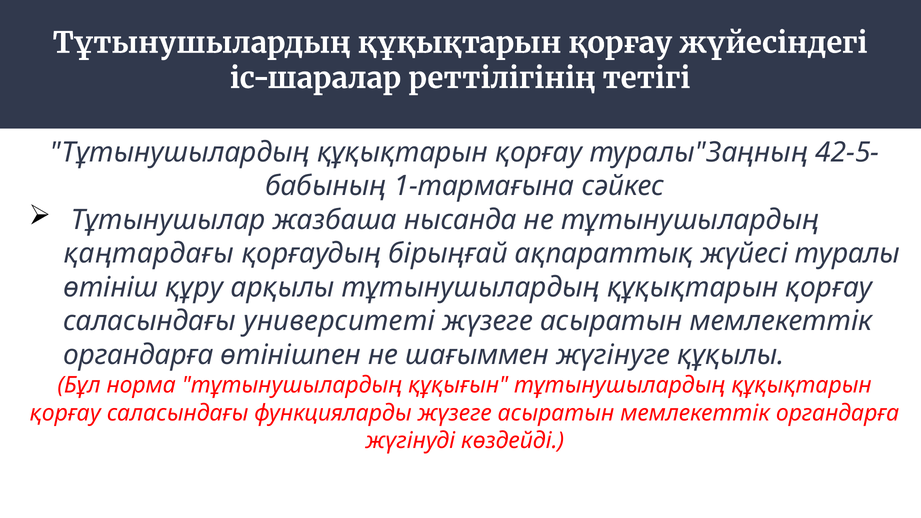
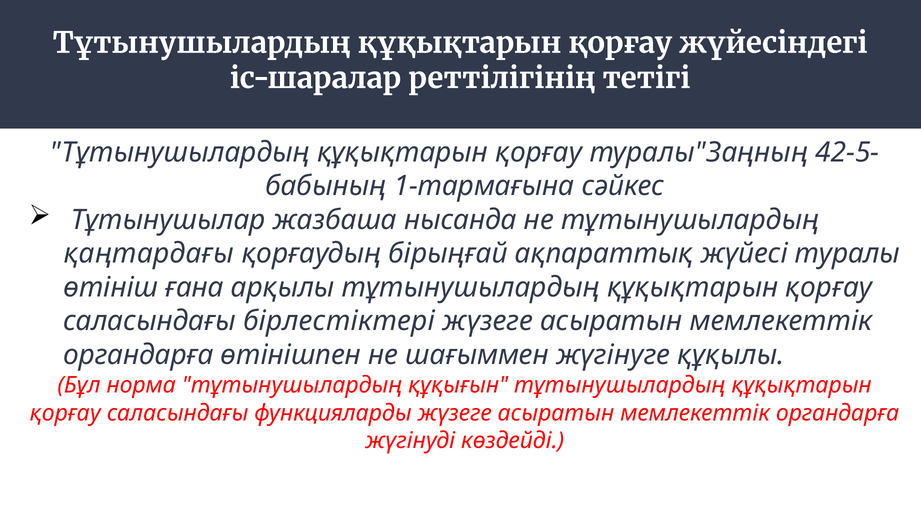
құру: құру -> ғана
университеті: университеті -> бірлестіктері
